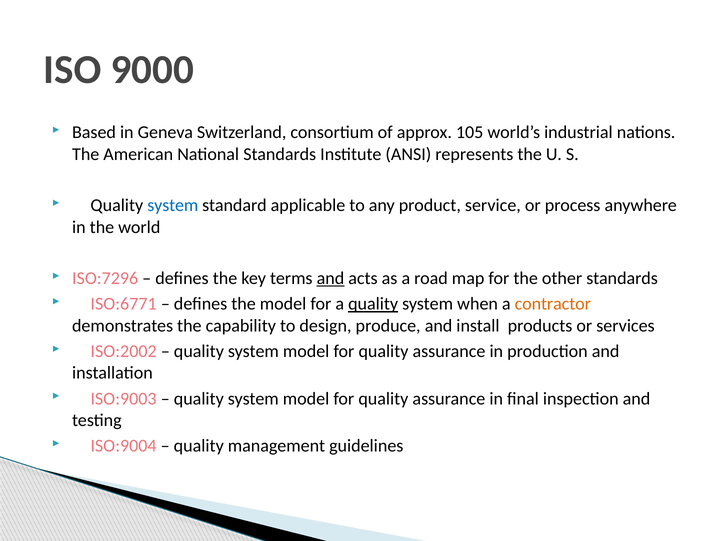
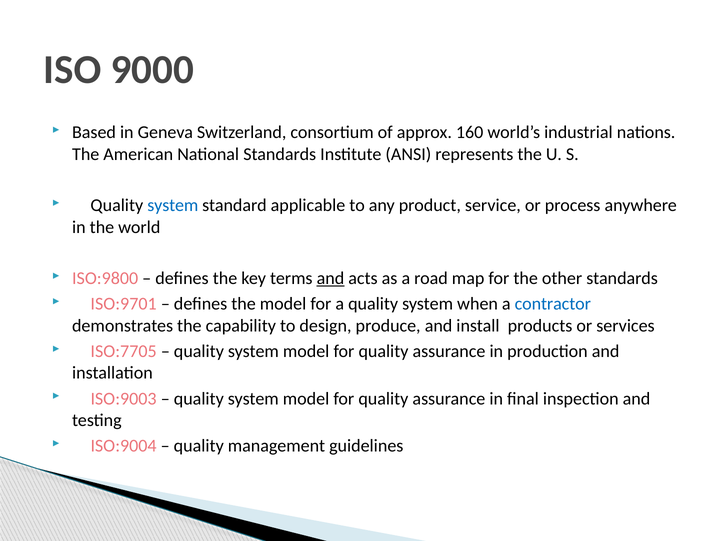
105: 105 -> 160
ISO:7296: ISO:7296 -> ISO:9800
ISO:6771: ISO:6771 -> ISO:9701
quality at (373, 304) underline: present -> none
contractor colour: orange -> blue
ISO:2002: ISO:2002 -> ISO:7705
